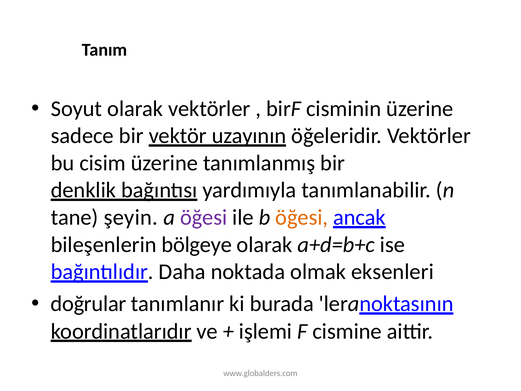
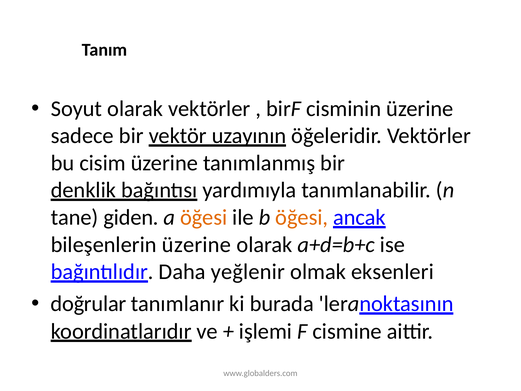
şeyin: şeyin -> giden
öğesi at (204, 217) colour: purple -> orange
bileşenlerin bölgeye: bölgeye -> üzerine
noktada: noktada -> yeğlenir
